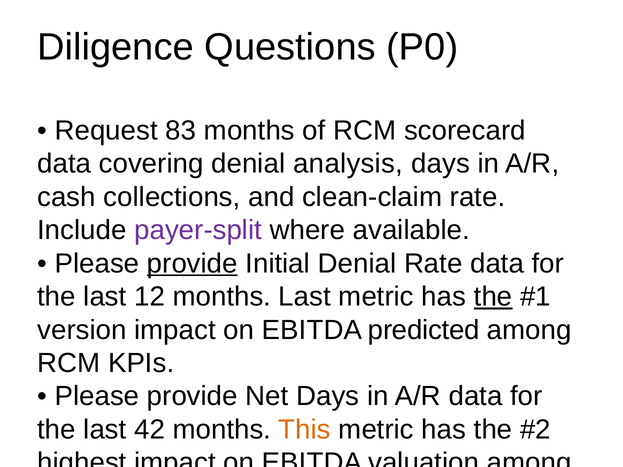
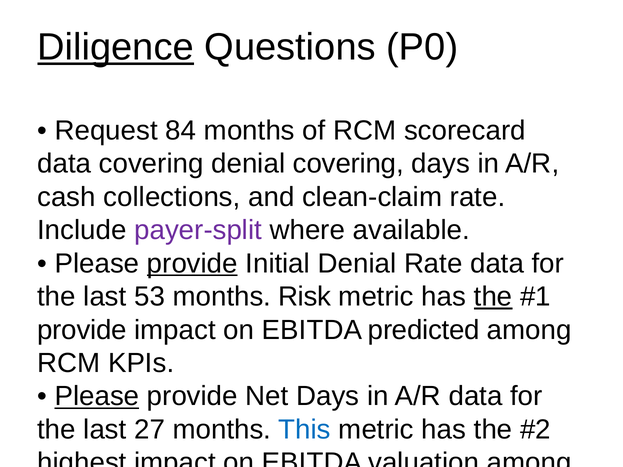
Diligence underline: none -> present
83: 83 -> 84
denial analysis: analysis -> covering
12: 12 -> 53
months Last: Last -> Risk
version at (82, 330): version -> provide
Please at (97, 397) underline: none -> present
42: 42 -> 27
This at (305, 430) colour: orange -> blue
